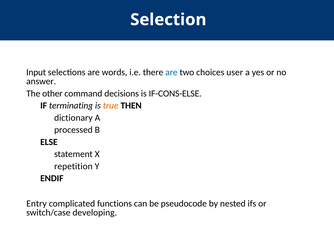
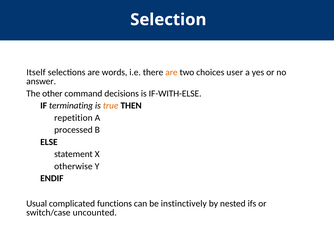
Input: Input -> Itself
are at (171, 73) colour: blue -> orange
IF-CONS-ELSE: IF-CONS-ELSE -> IF-WITH-ELSE
dictionary: dictionary -> repetition
repetition: repetition -> otherwise
Entry: Entry -> Usual
pseudocode: pseudocode -> instinctively
developing: developing -> uncounted
